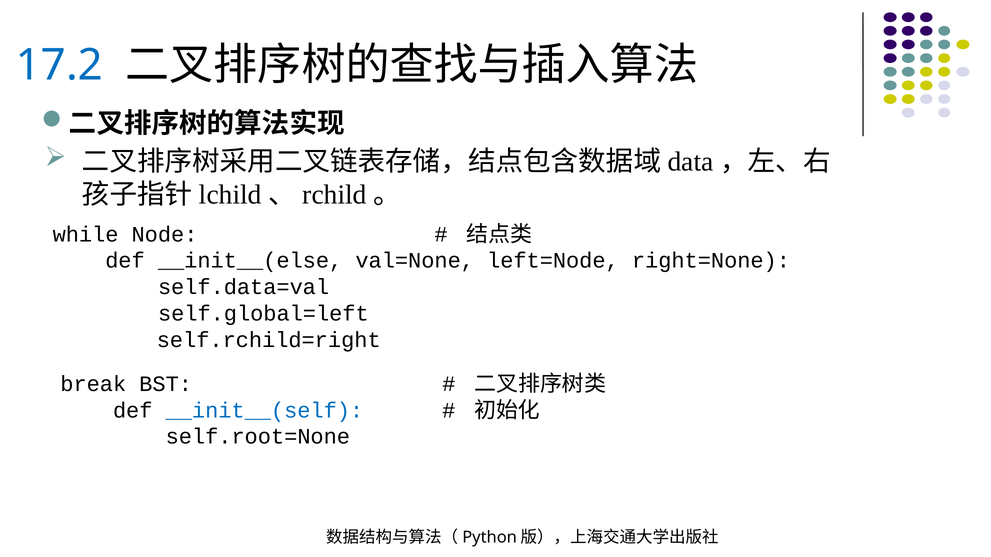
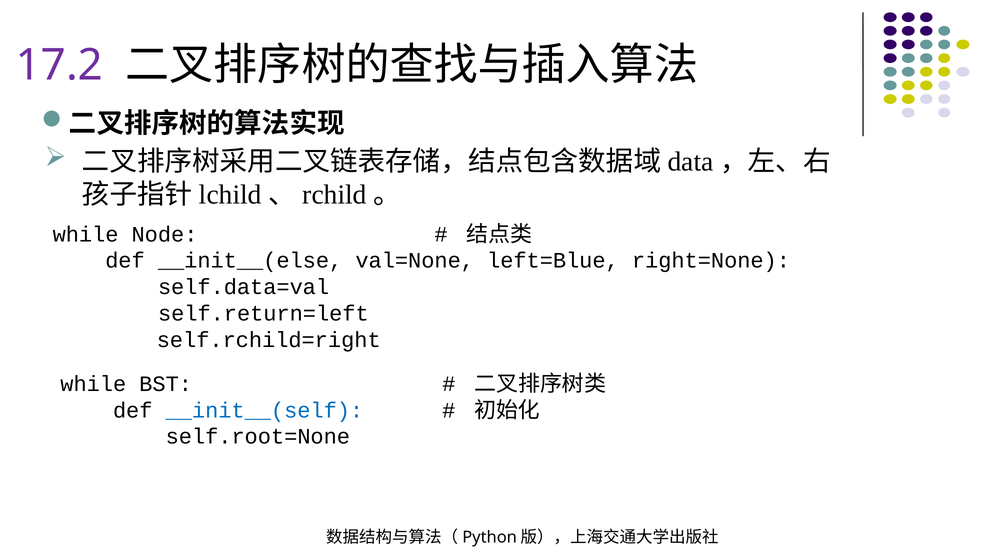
17.2 colour: blue -> purple
left=Node: left=Node -> left=Blue
self.global=left: self.global=left -> self.return=left
break at (93, 384): break -> while
